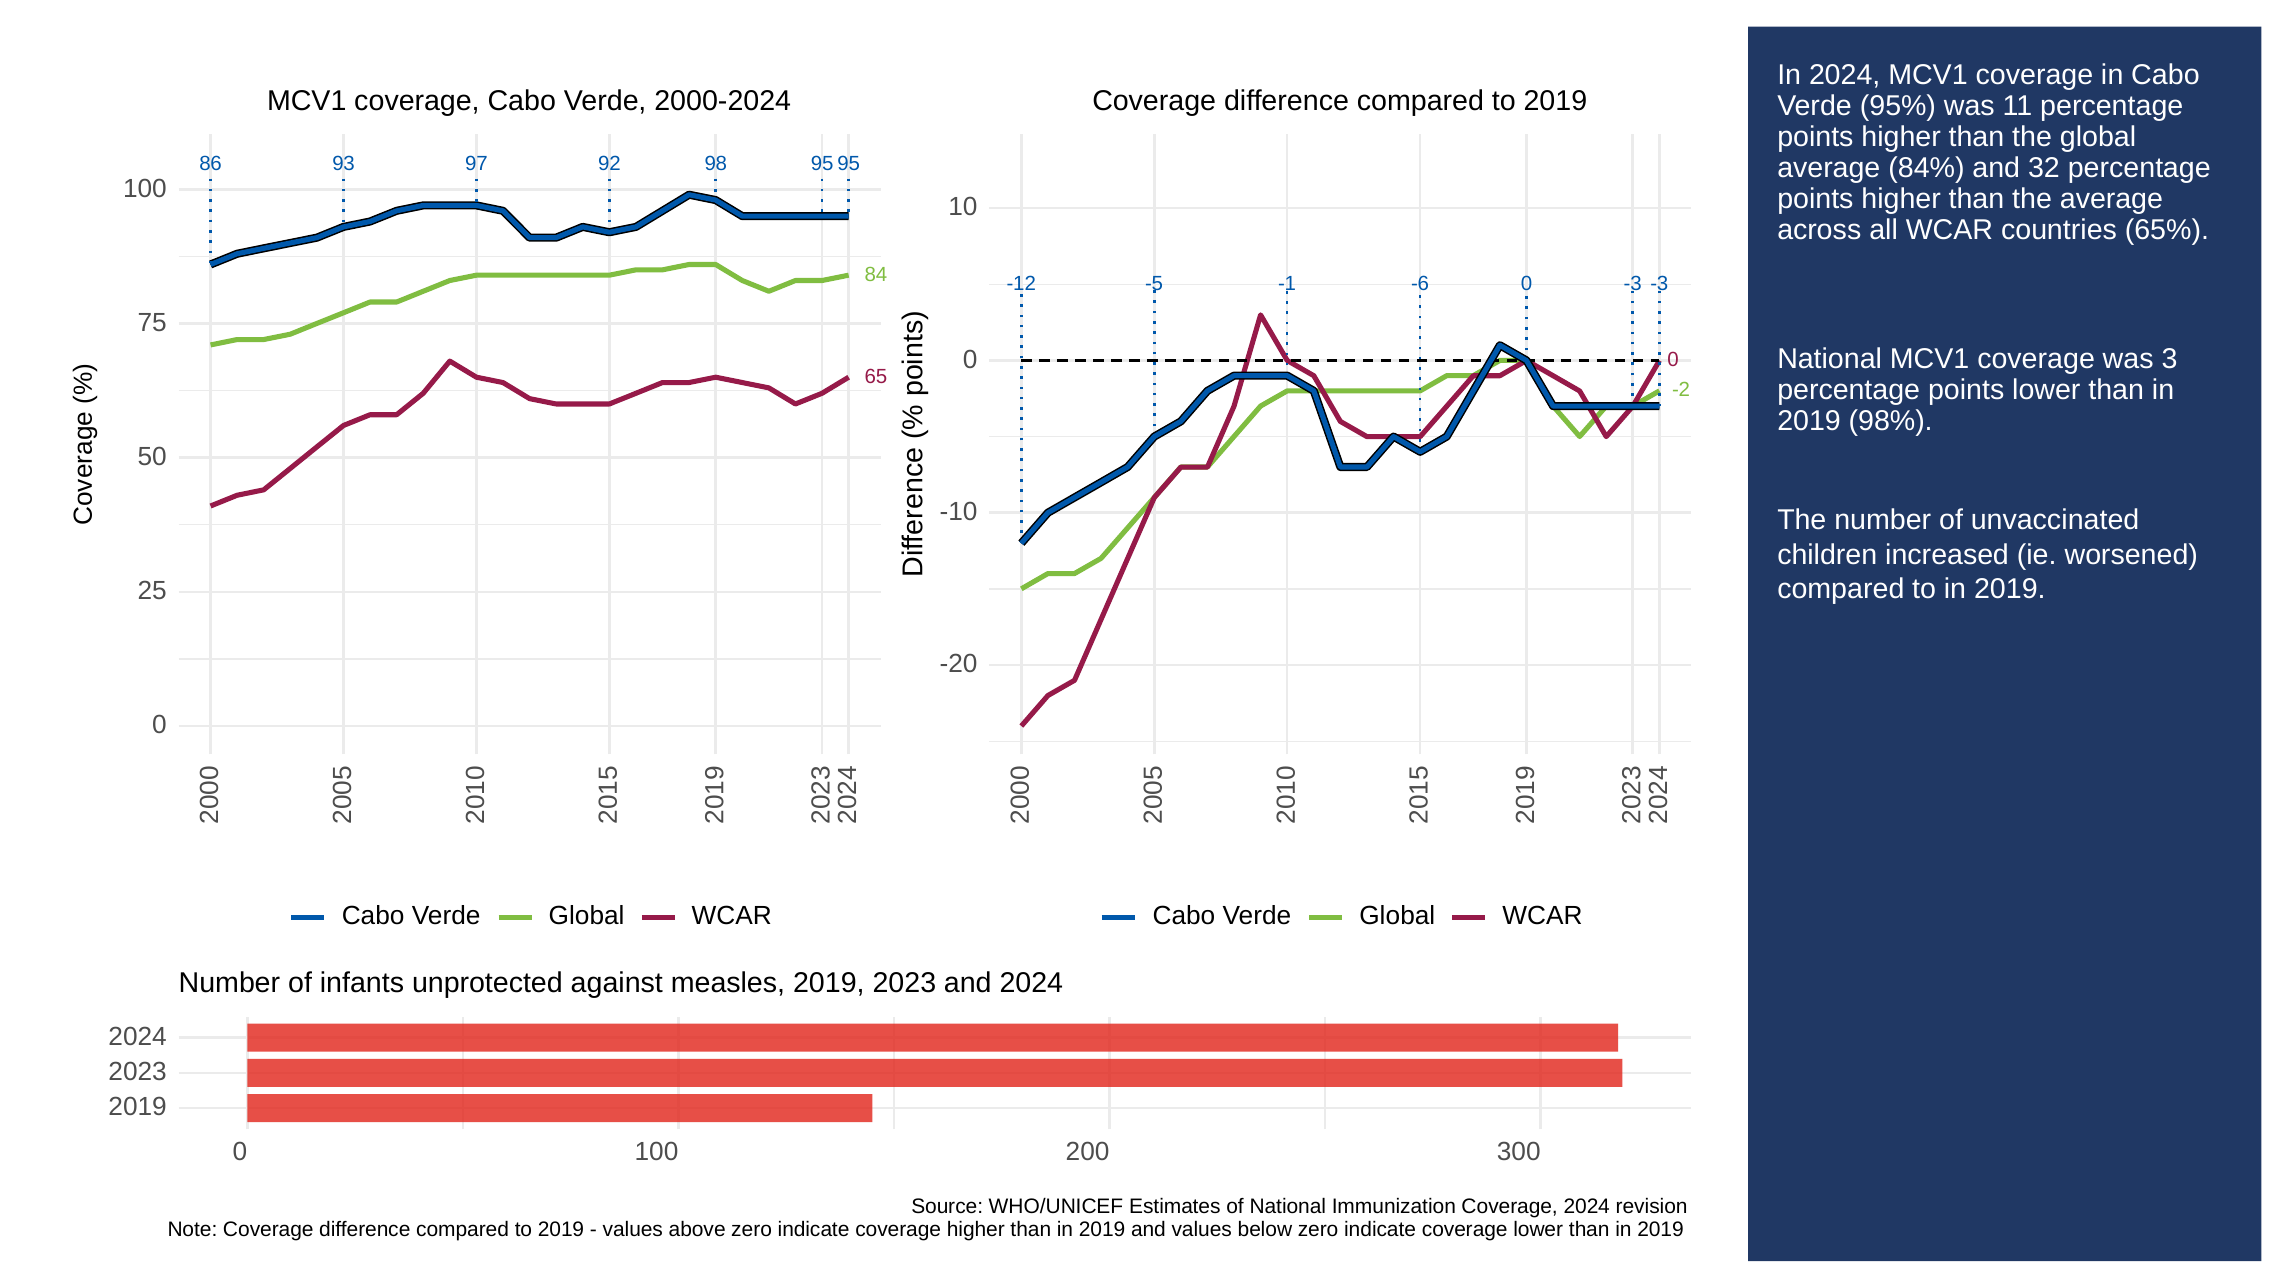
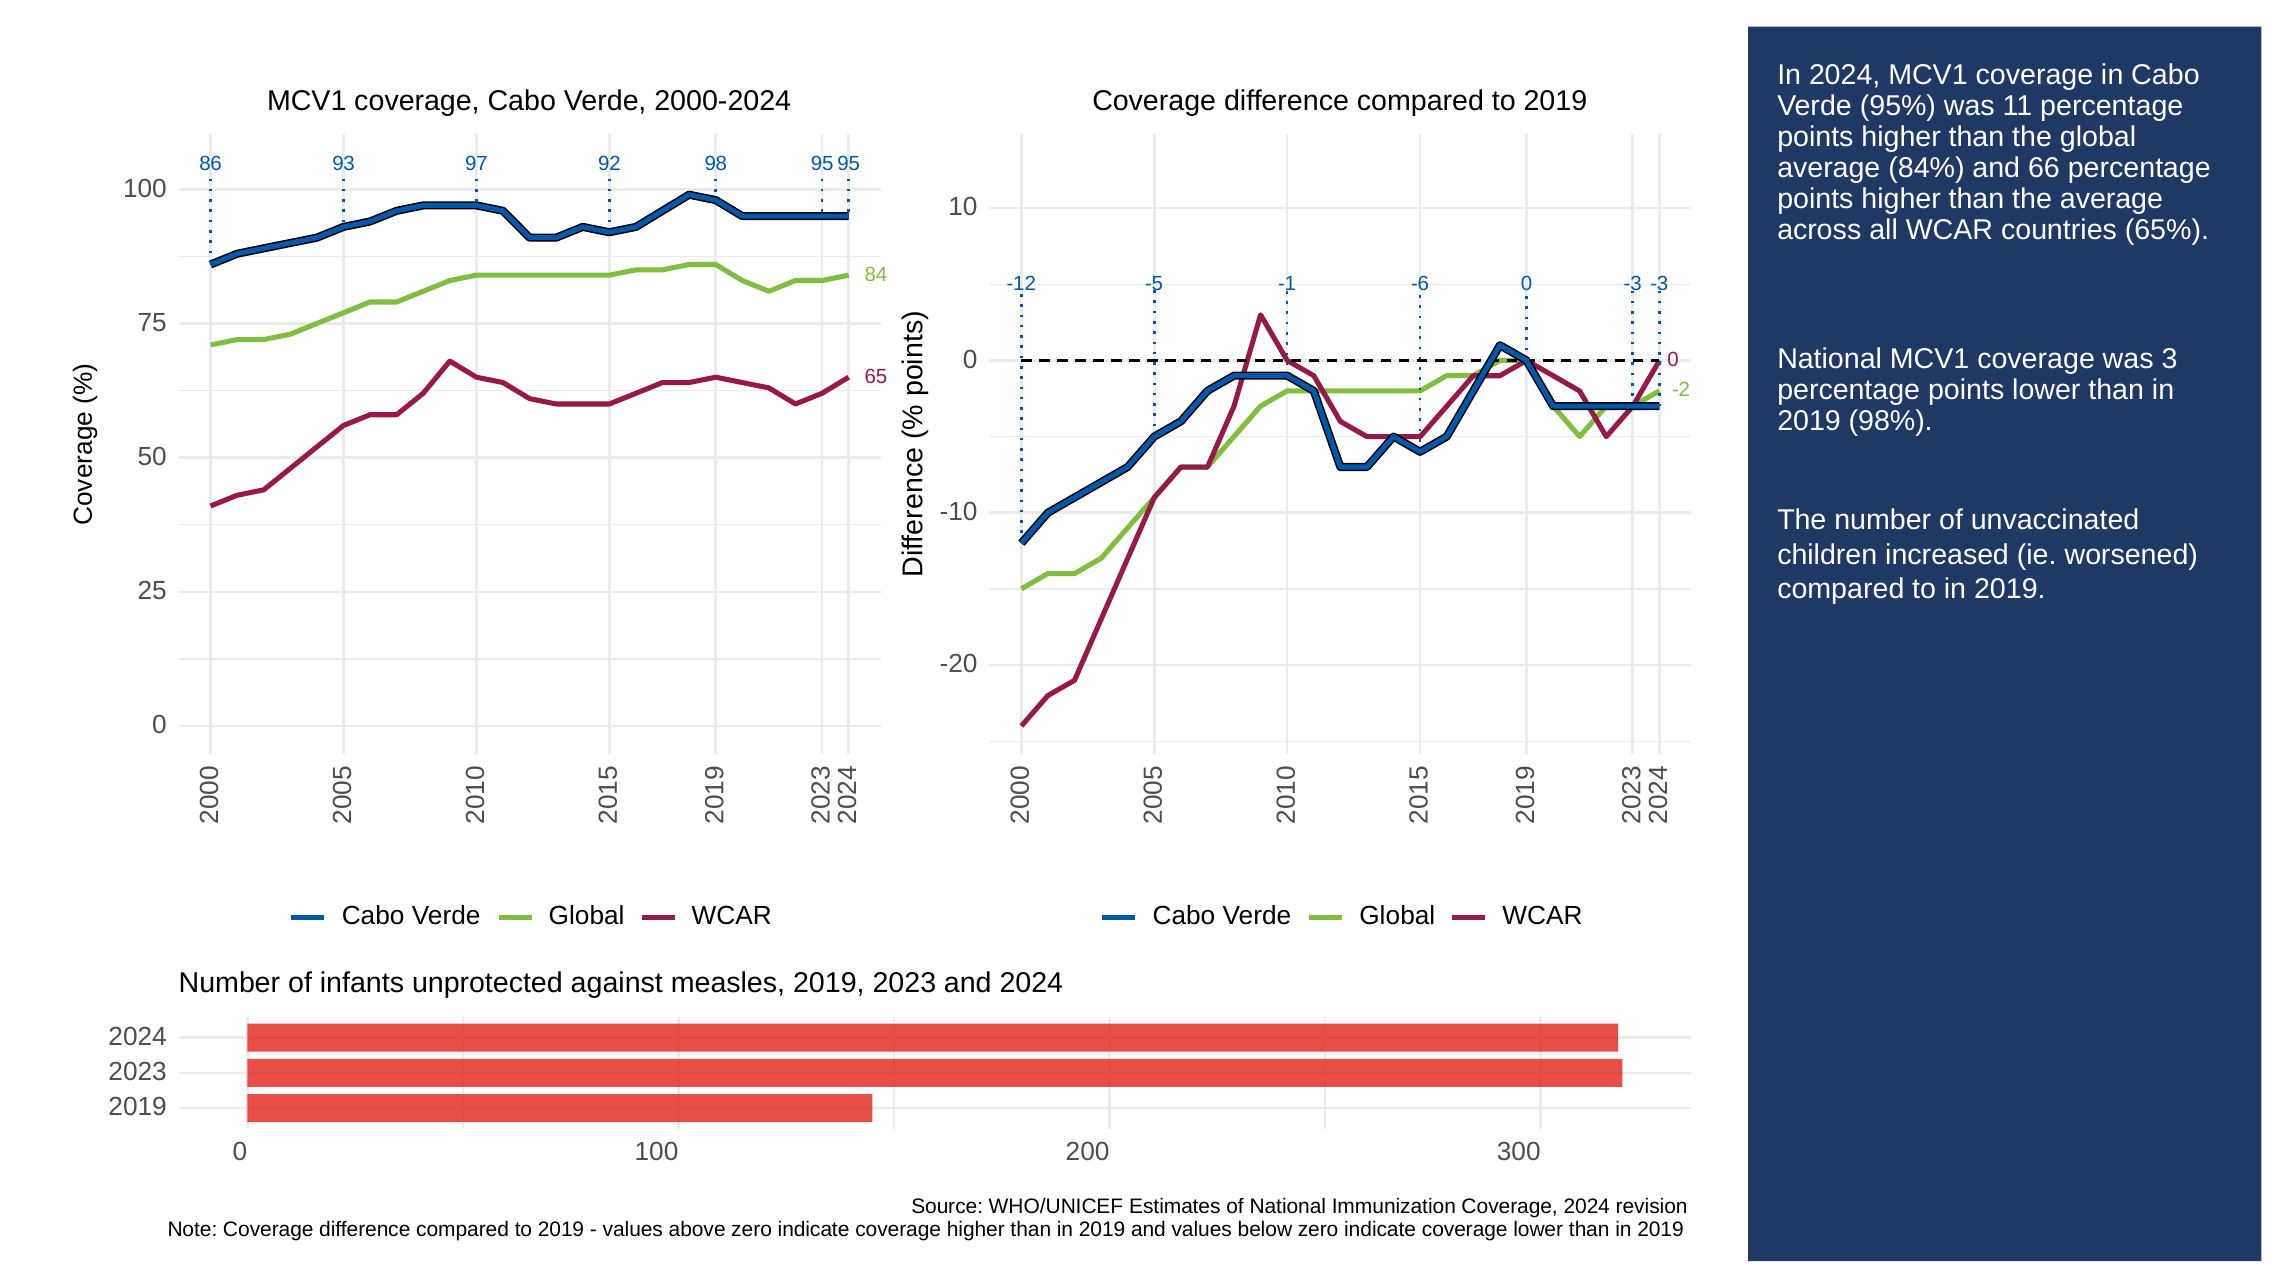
32: 32 -> 66
